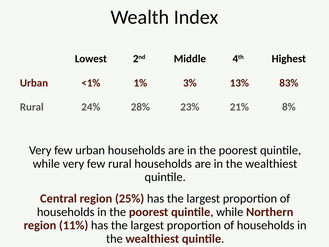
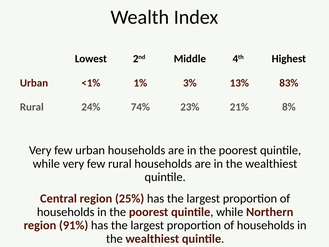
28%: 28% -> 74%
11%: 11% -> 91%
